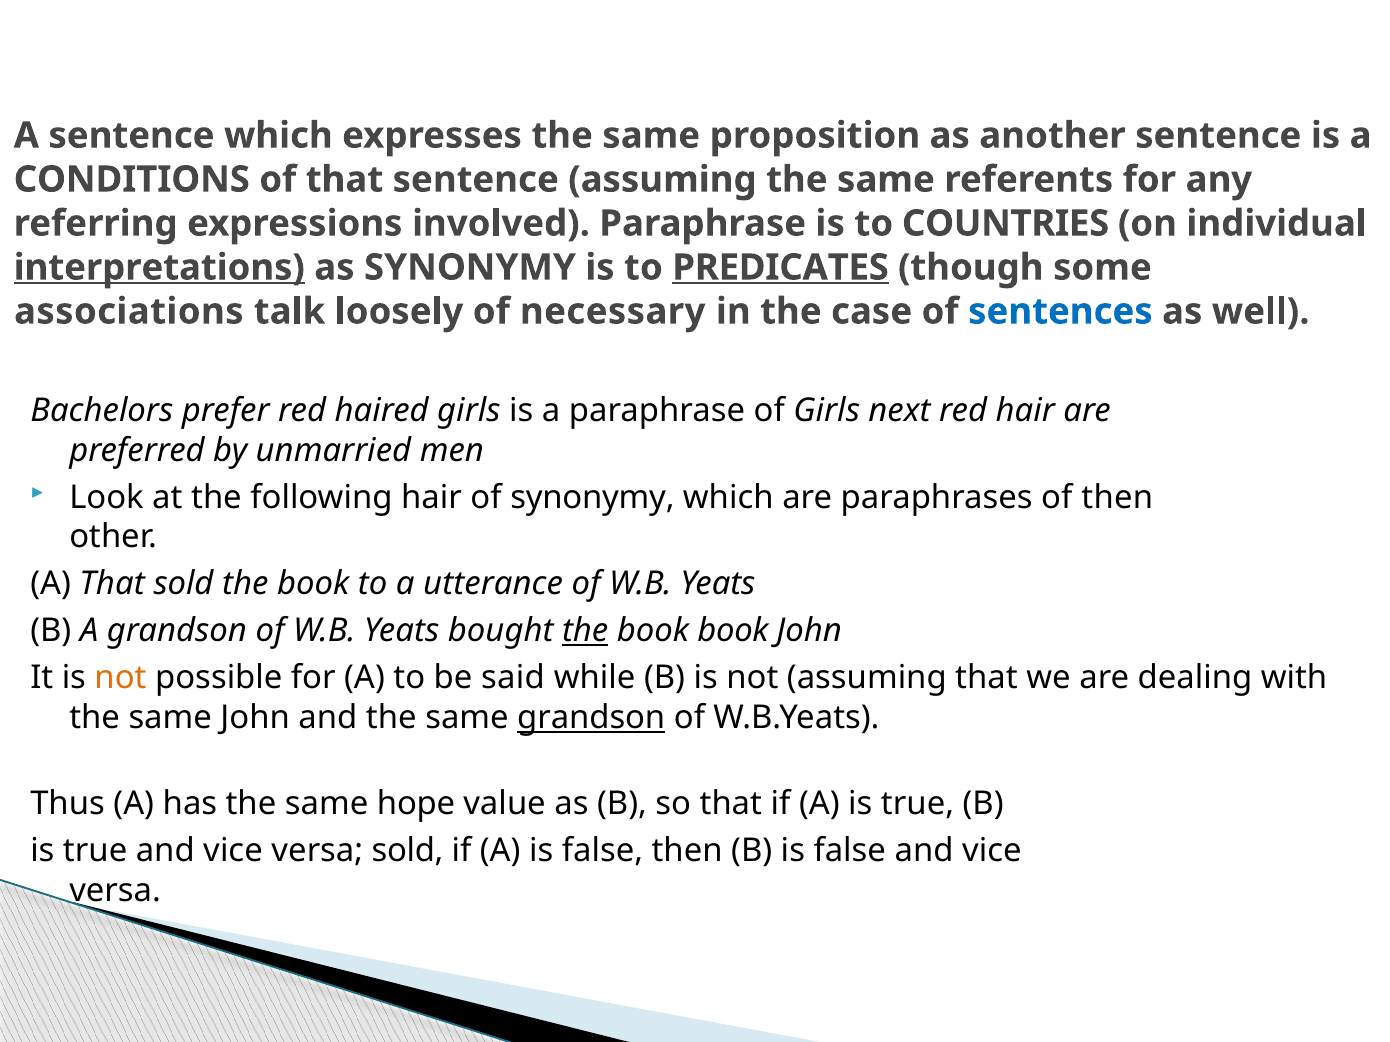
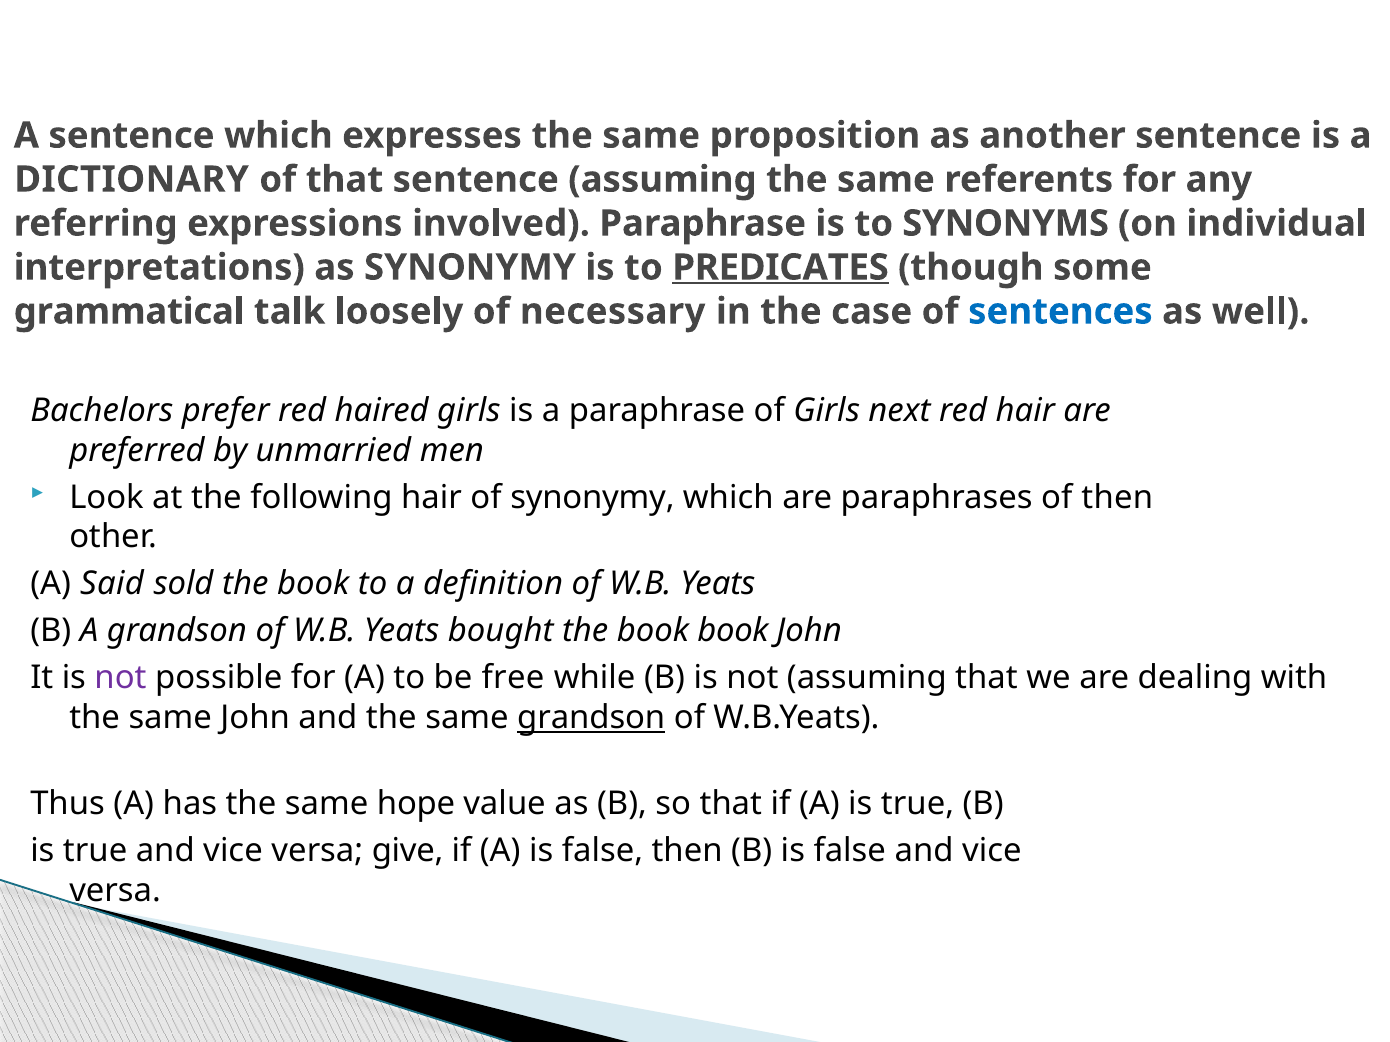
CONDITIONS: CONDITIONS -> DICTIONARY
COUNTRIES: COUNTRIES -> SYNONYMS
interpretations underline: present -> none
associations: associations -> grammatical
A That: That -> Said
utterance: utterance -> definition
the at (585, 631) underline: present -> none
not at (120, 678) colour: orange -> purple
said: said -> free
versa sold: sold -> give
